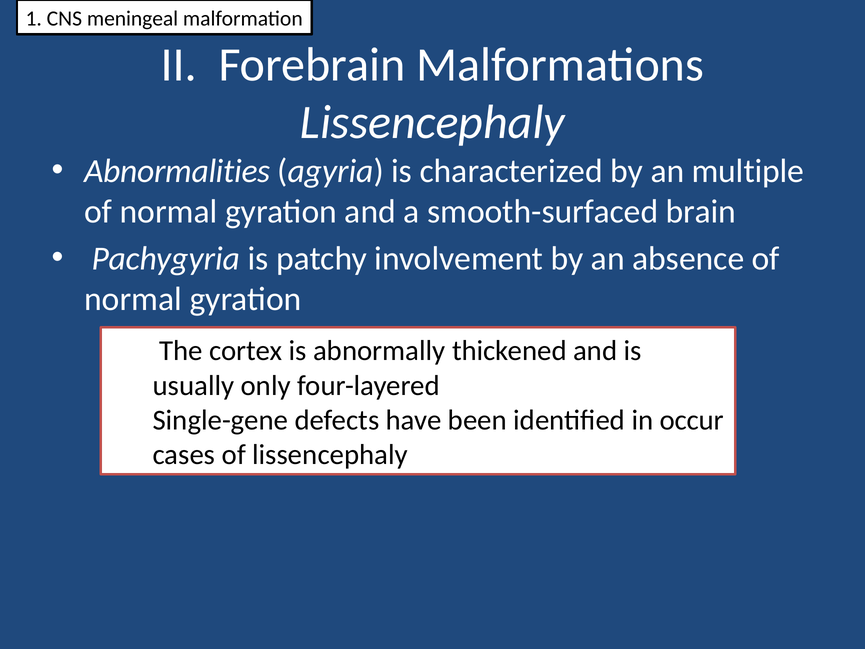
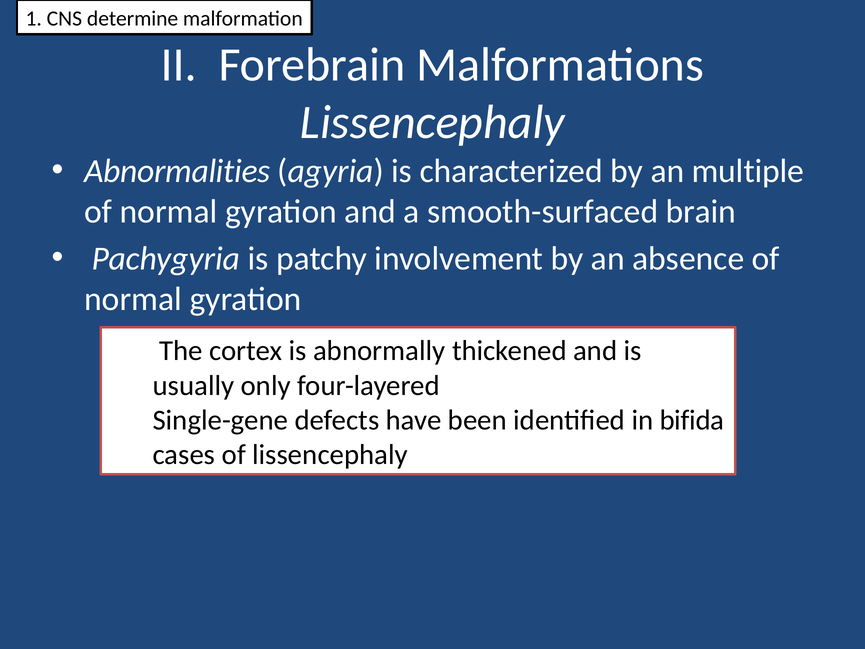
meningeal: meningeal -> determine
occur: occur -> bifida
